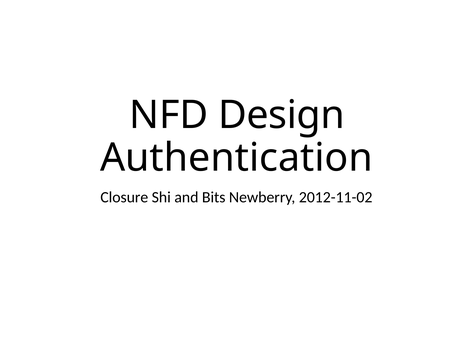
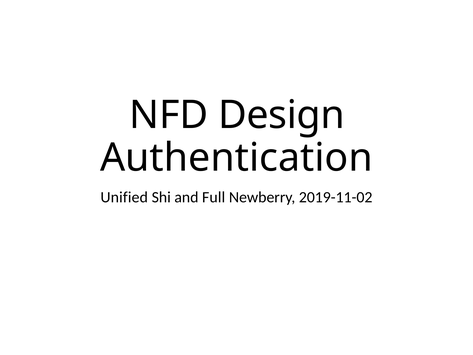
Closure: Closure -> Unified
Bits: Bits -> Full
2012-11-02: 2012-11-02 -> 2019-11-02
